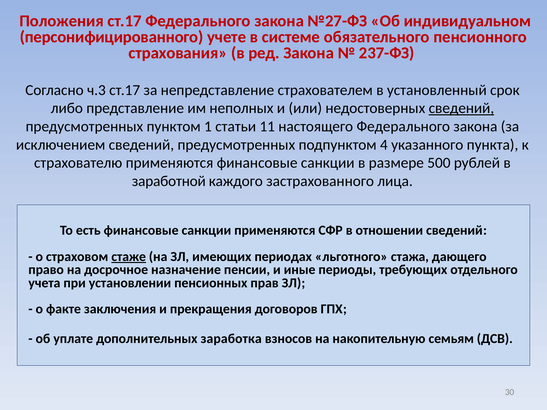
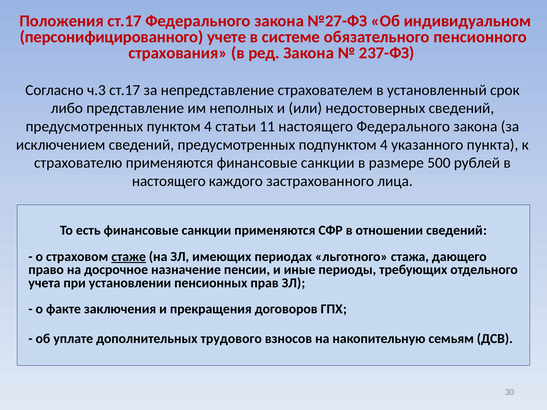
сведений at (461, 108) underline: present -> none
пунктом 1: 1 -> 4
заработной at (169, 181): заработной -> настоящего
заработка: заработка -> трудового
